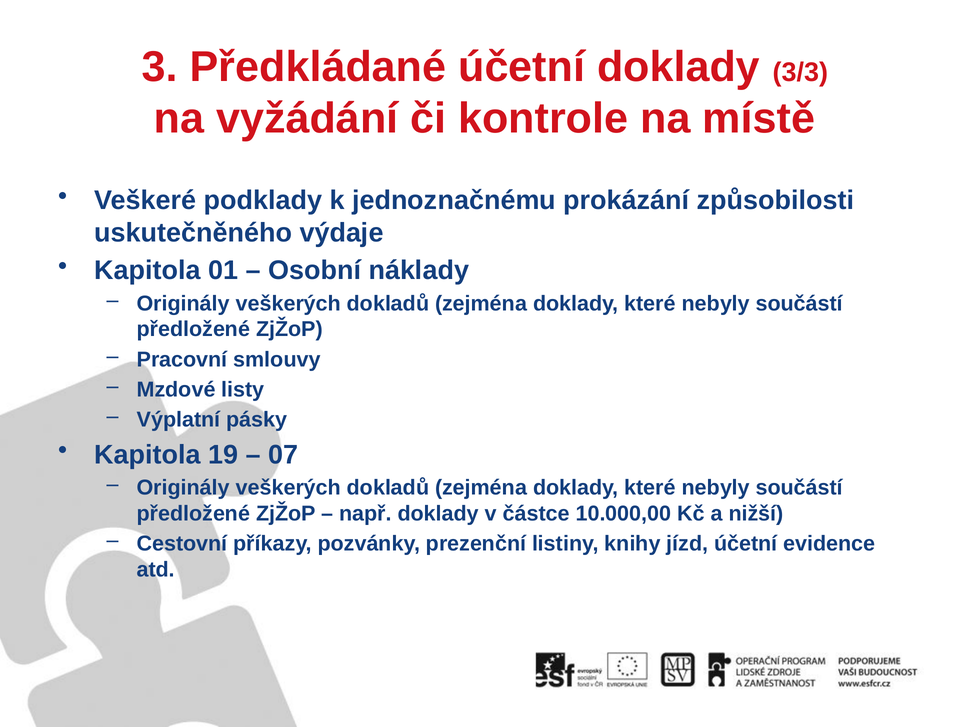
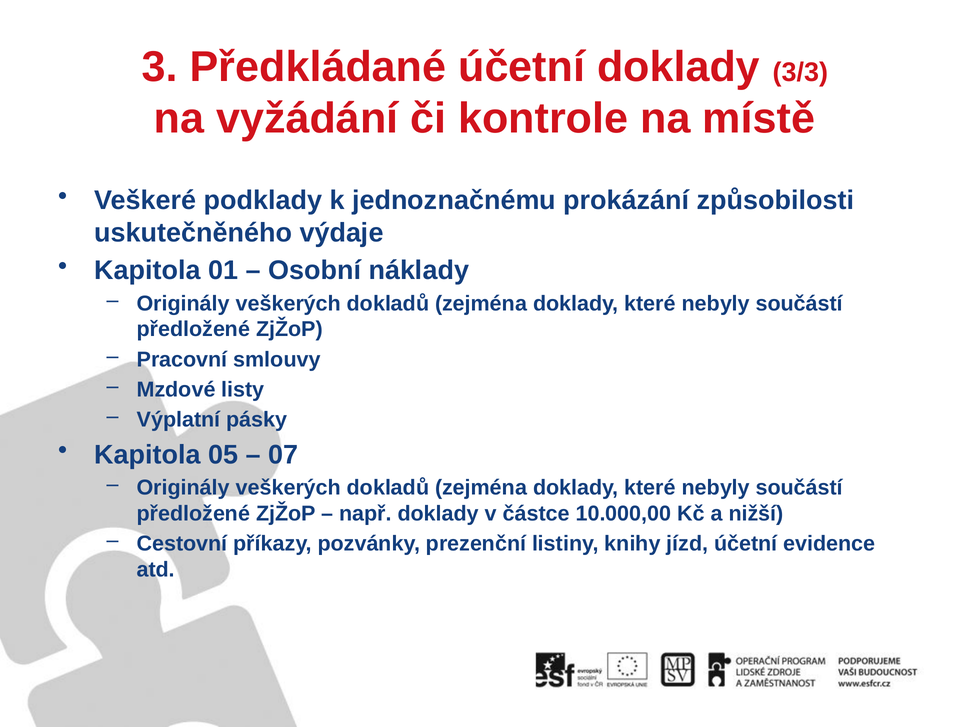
19: 19 -> 05
